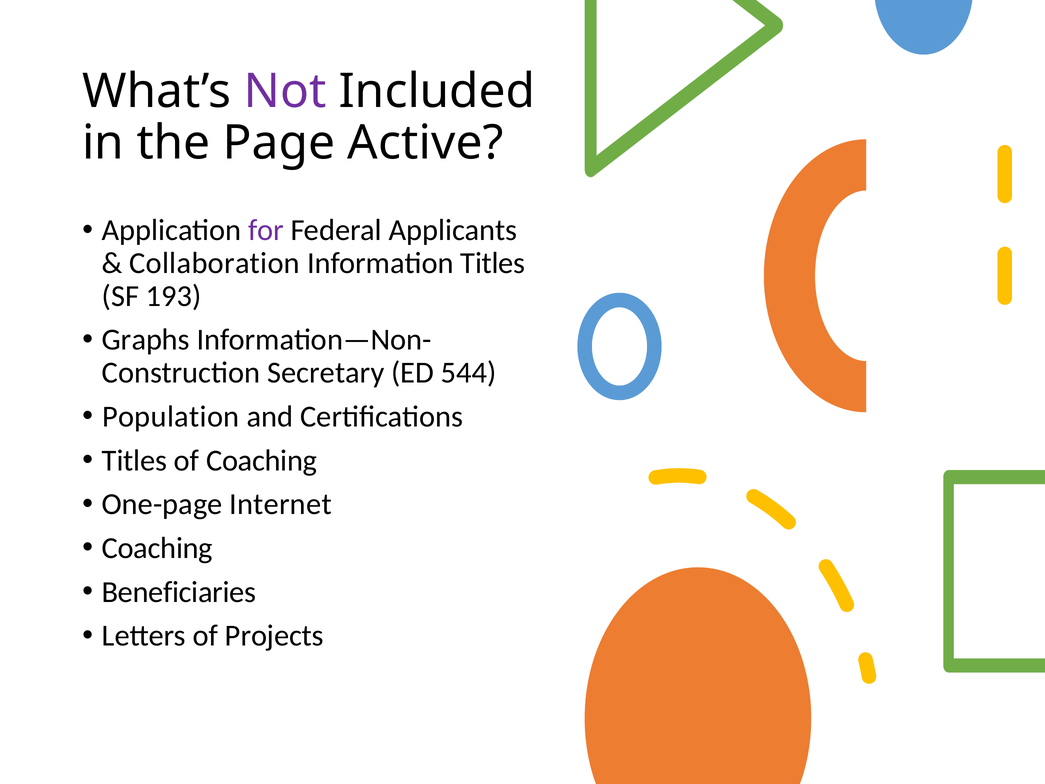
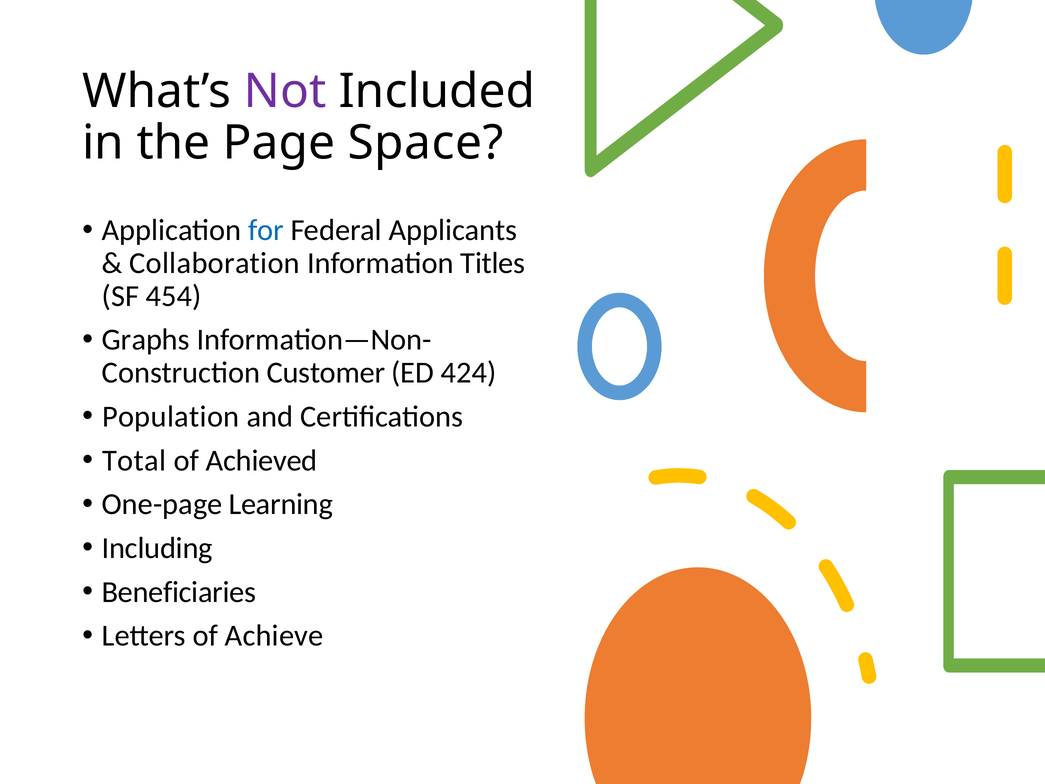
Active: Active -> Space
for colour: purple -> blue
193: 193 -> 454
Secretary: Secretary -> Customer
544: 544 -> 424
Titles at (134, 460): Titles -> Total
of Coaching: Coaching -> Achieved
Internet: Internet -> Learning
Coaching at (157, 548): Coaching -> Including
Projects: Projects -> Achieve
